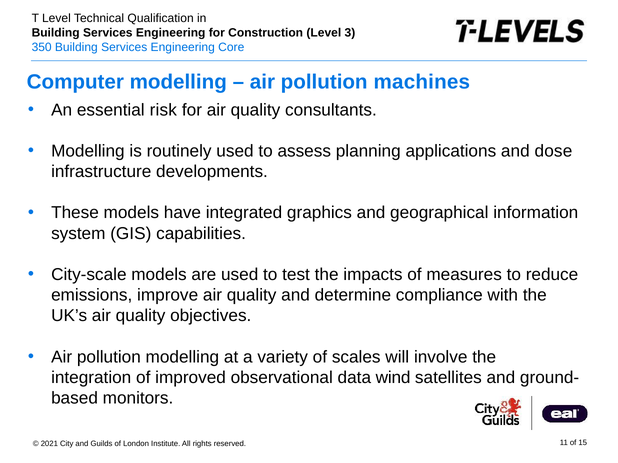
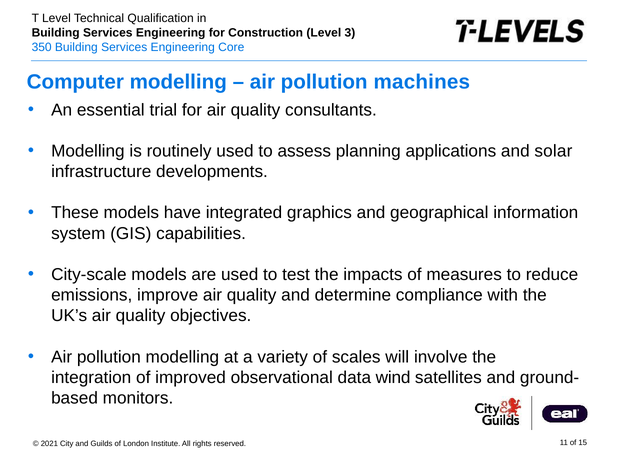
risk: risk -> trial
dose: dose -> solar
